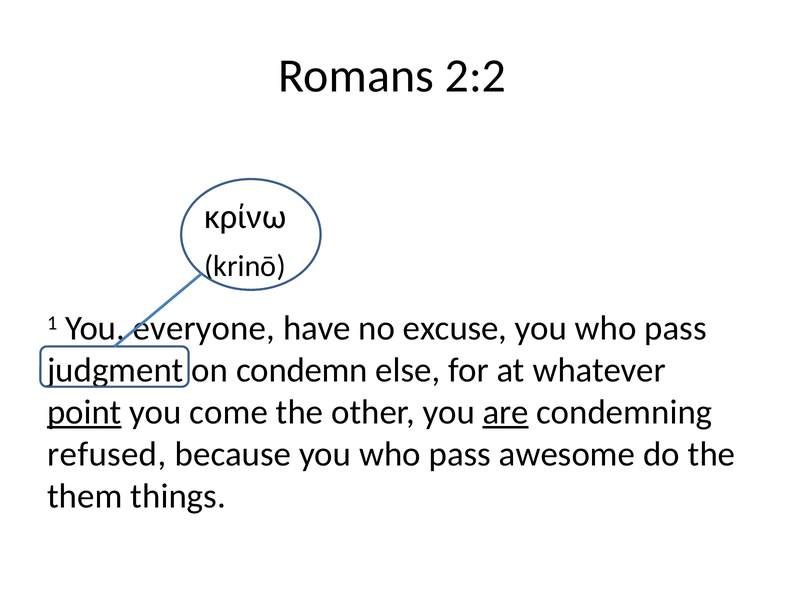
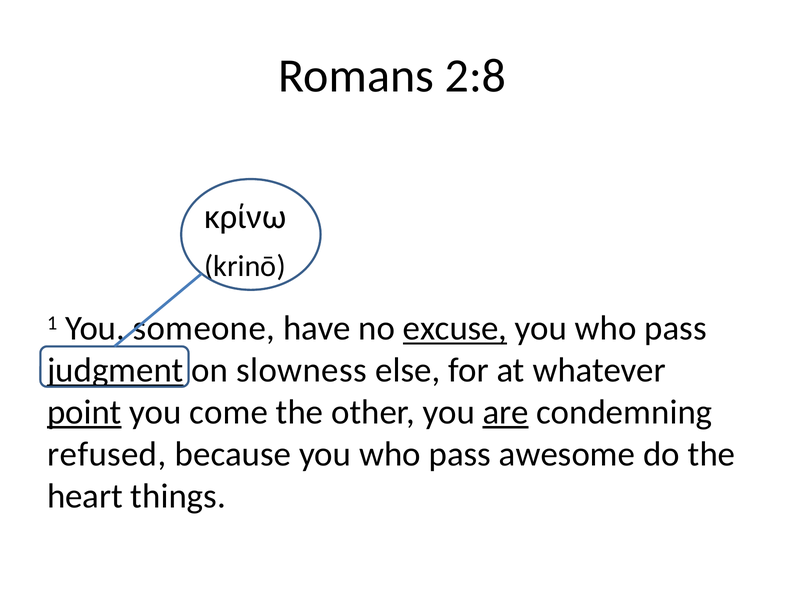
2:2: 2:2 -> 2:8
everyone: everyone -> someone
excuse underline: none -> present
judgment underline: none -> present
condemn: condemn -> slowness
them: them -> heart
